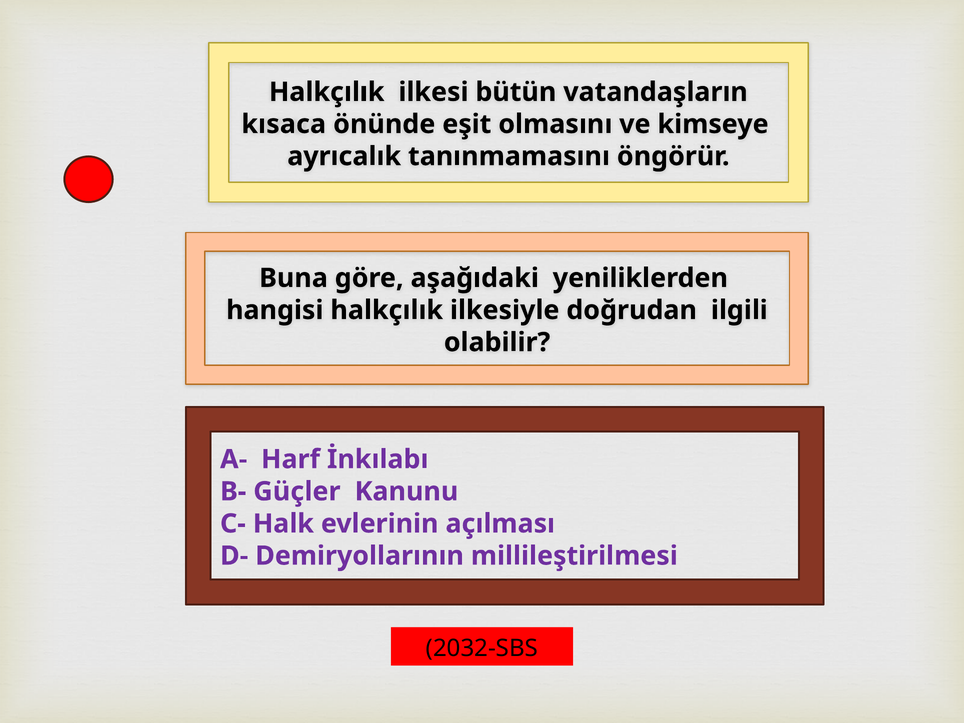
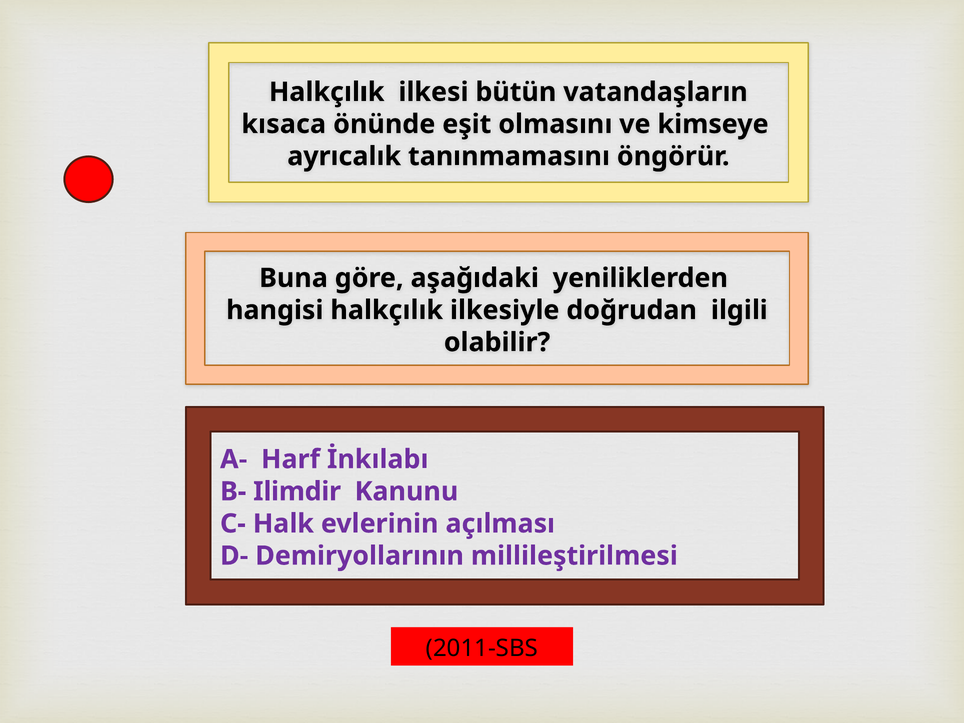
Güçler: Güçler -> Ilimdir
2032-SBS: 2032-SBS -> 2011-SBS
